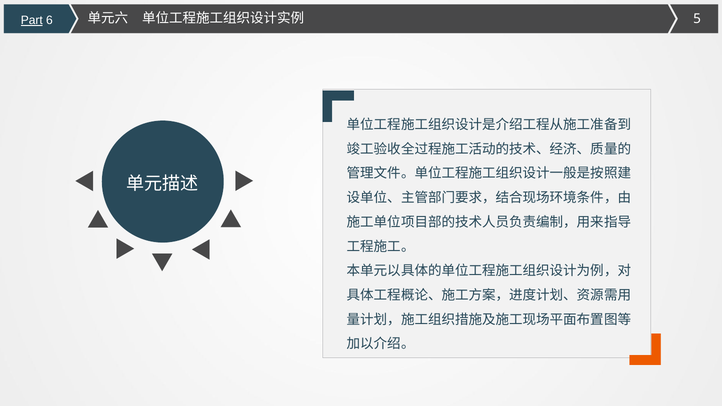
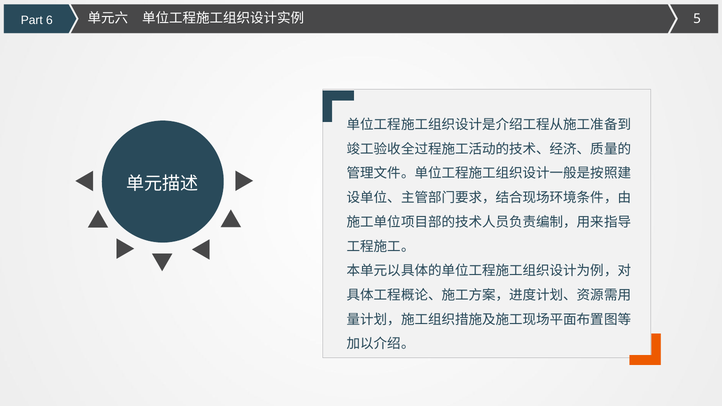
Part underline: present -> none
